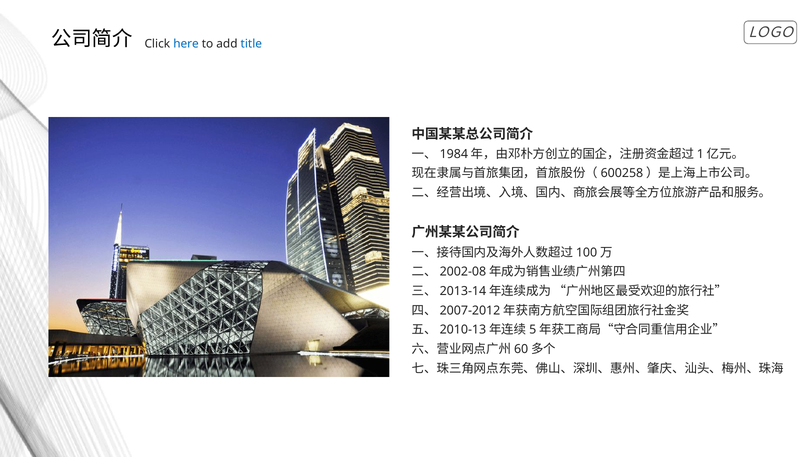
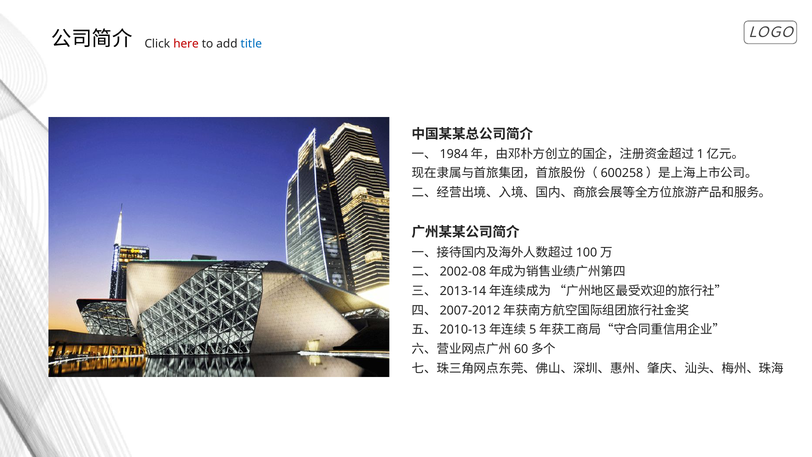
here colour: blue -> red
